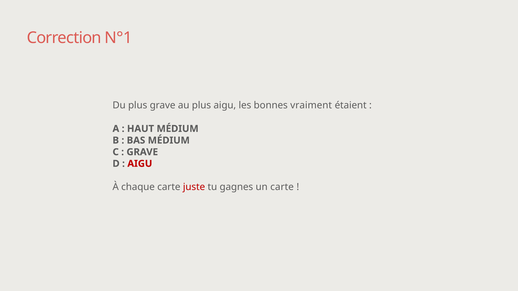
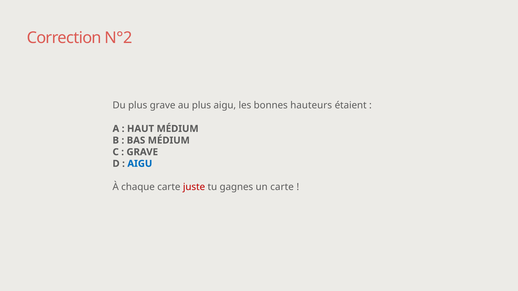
N°1: N°1 -> N°2
vraiment: vraiment -> hauteurs
AIGU at (140, 164) colour: red -> blue
